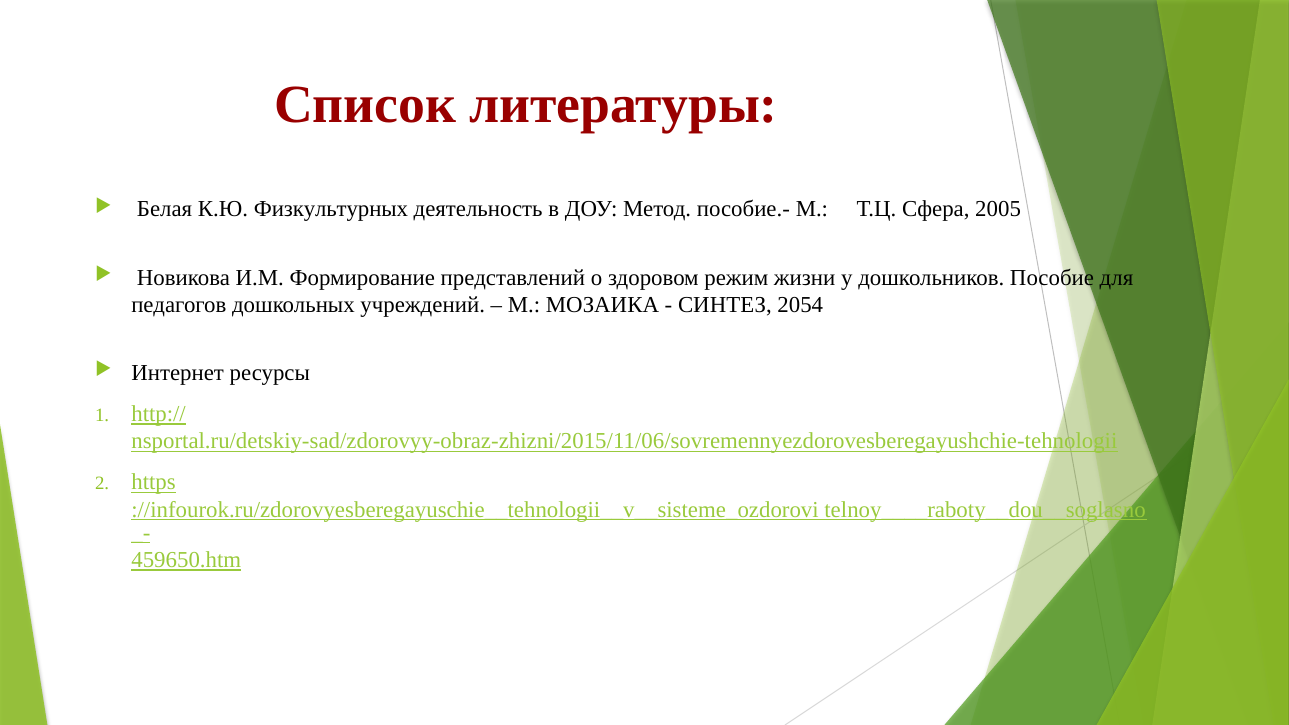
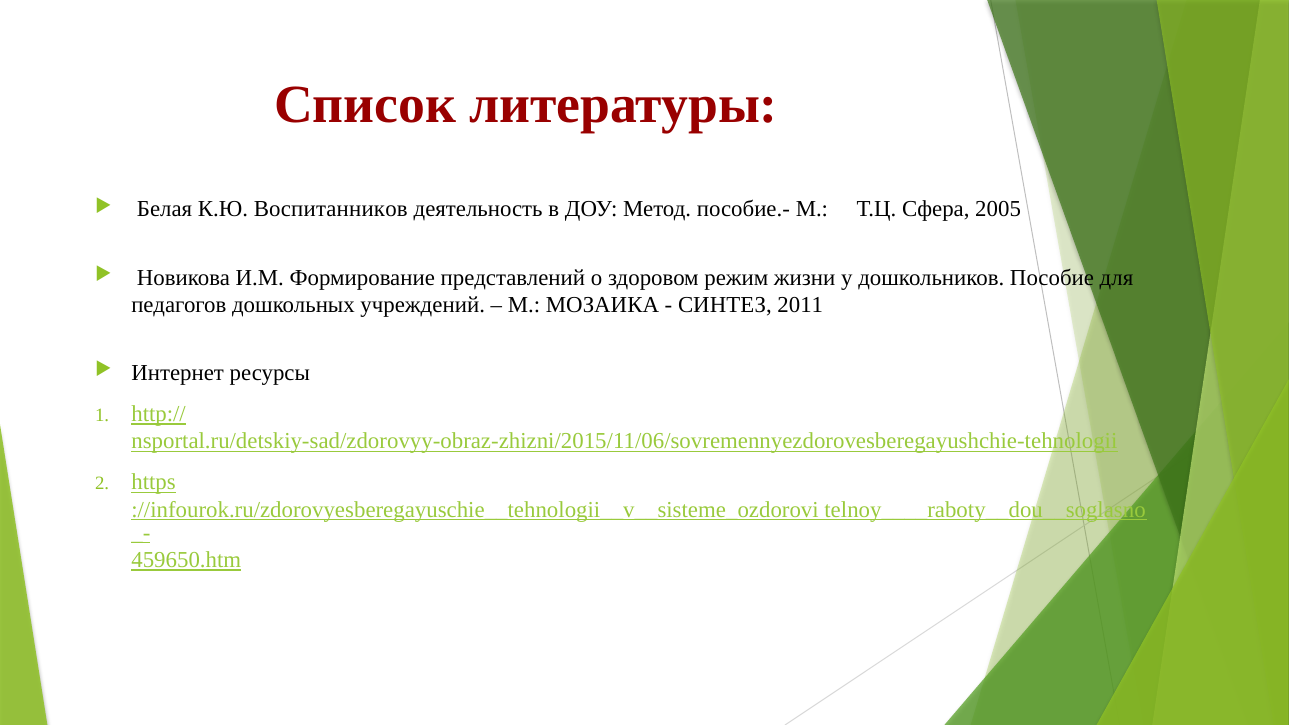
Физкультурных: Физкультурных -> Воспитанников
2054: 2054 -> 2011
